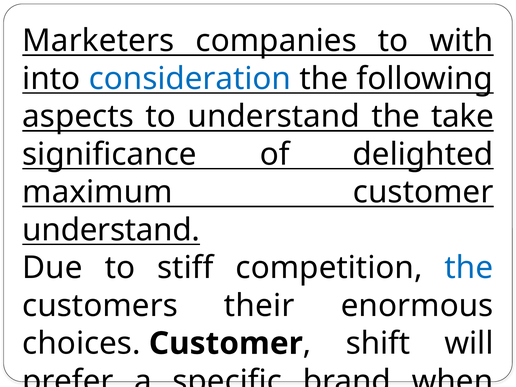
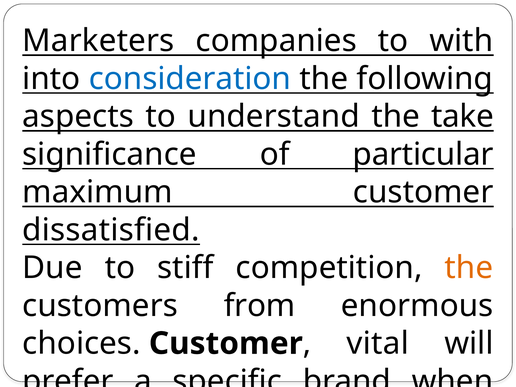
delighted: delighted -> particular
understand at (111, 230): understand -> dissatisfied
the at (469, 268) colour: blue -> orange
their: their -> from
shift: shift -> vital
